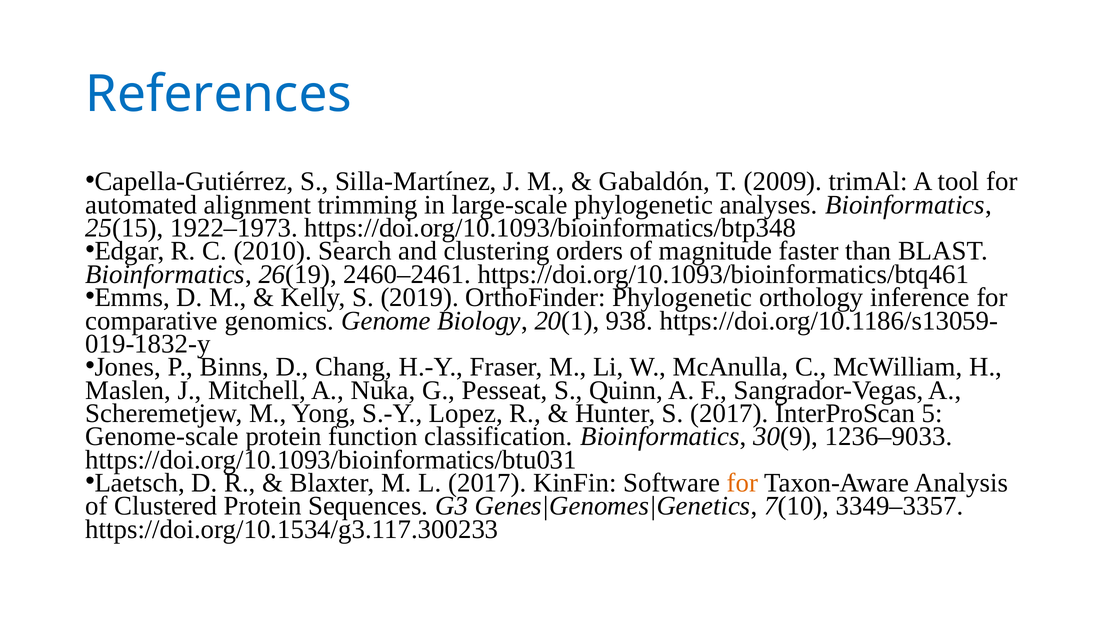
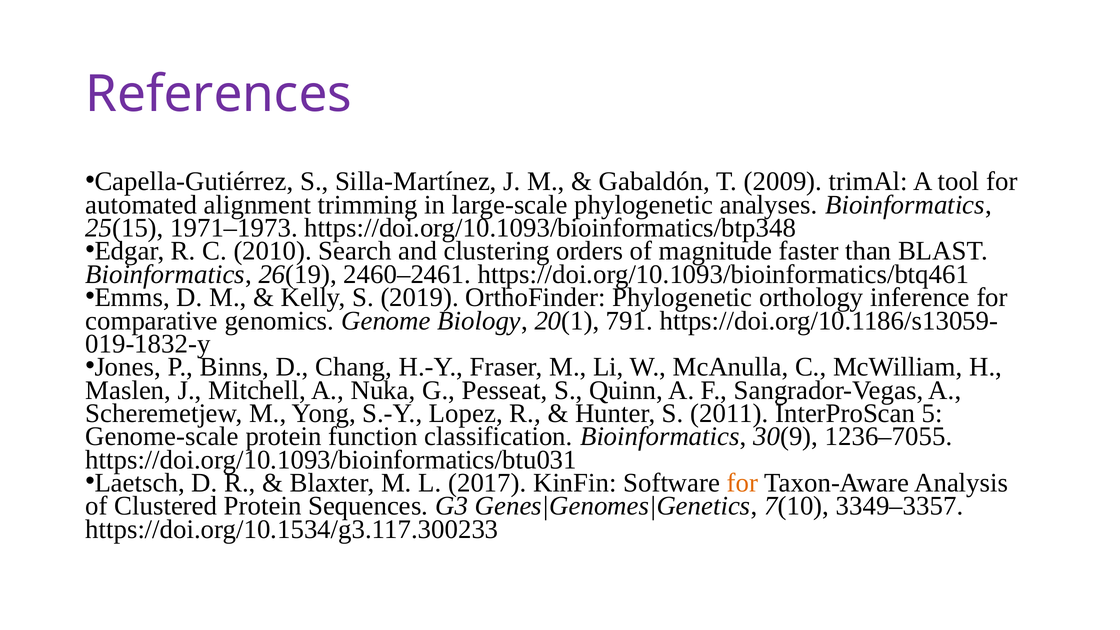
References colour: blue -> purple
1922–1973: 1922–1973 -> 1971–1973
938: 938 -> 791
S 2017: 2017 -> 2011
1236–9033: 1236–9033 -> 1236–7055
